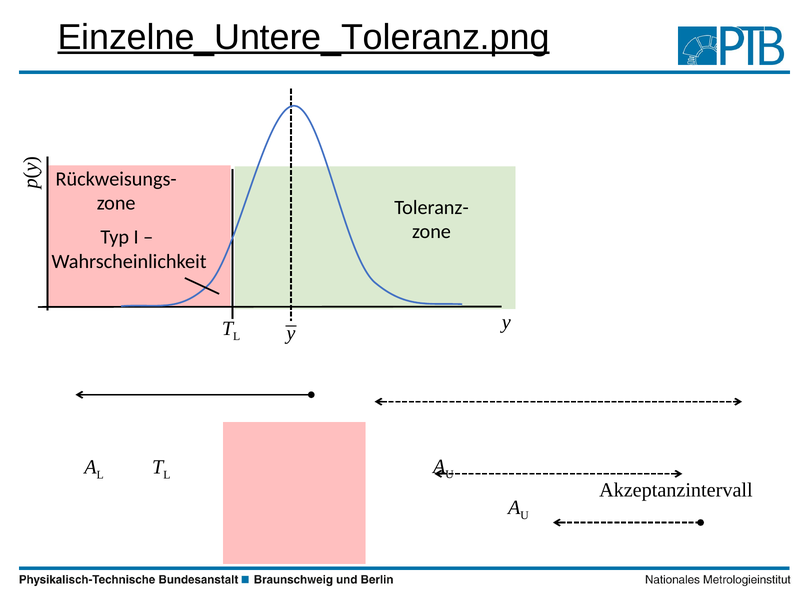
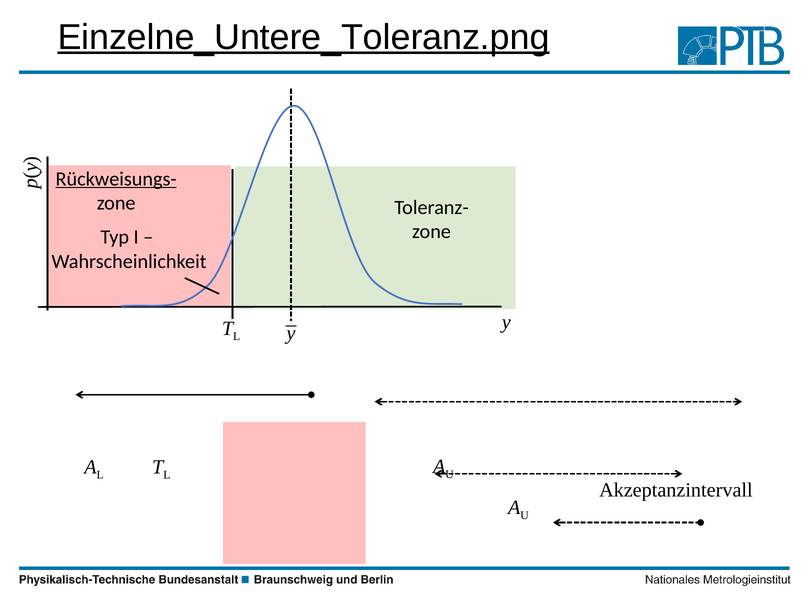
Rückweisungs- underline: none -> present
